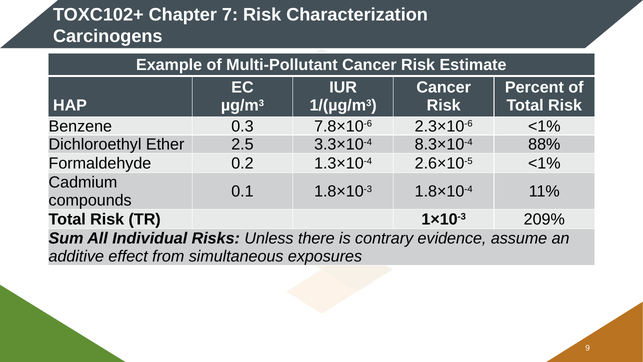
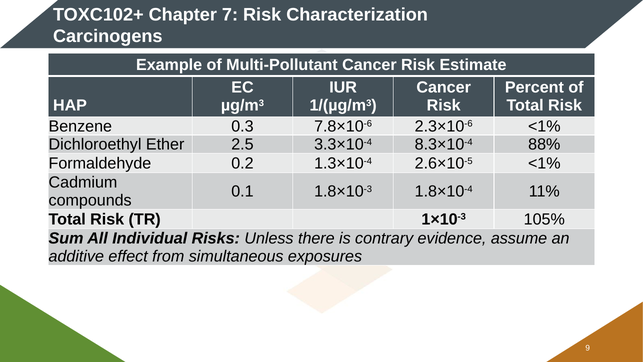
209%: 209% -> 105%
